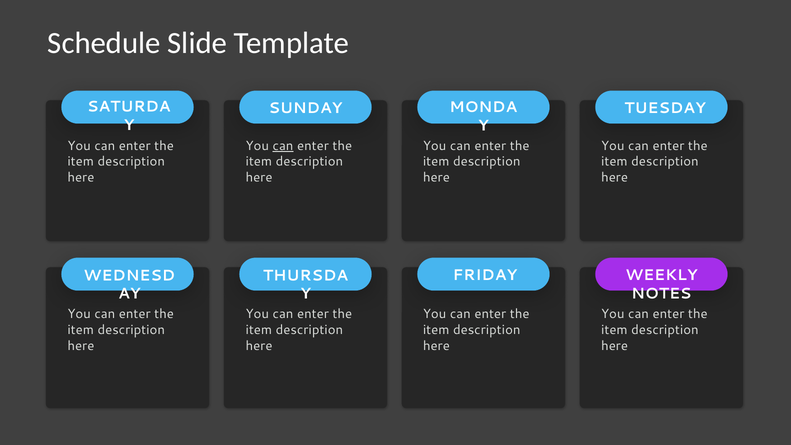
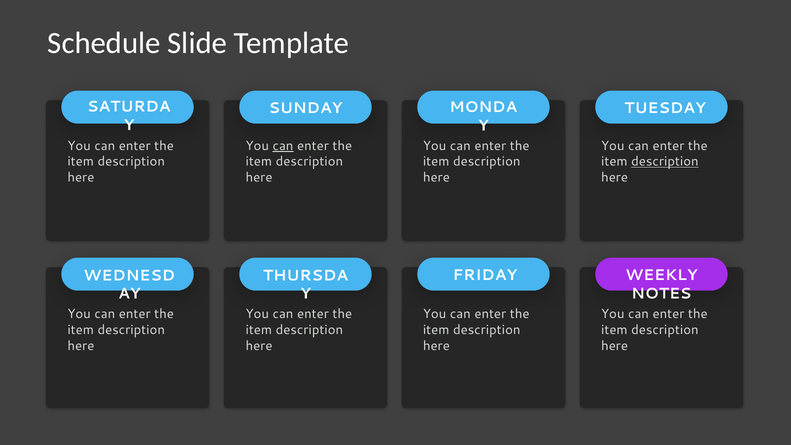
description at (665, 162) underline: none -> present
